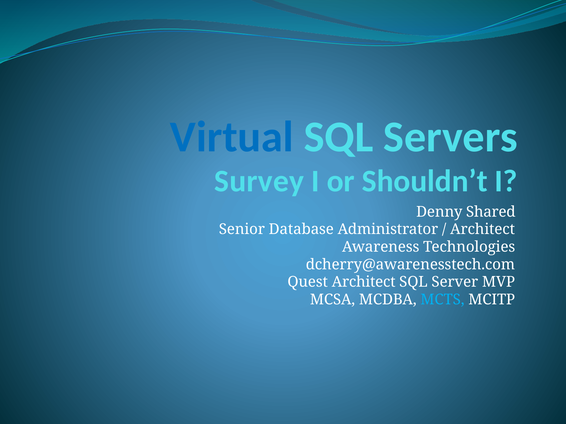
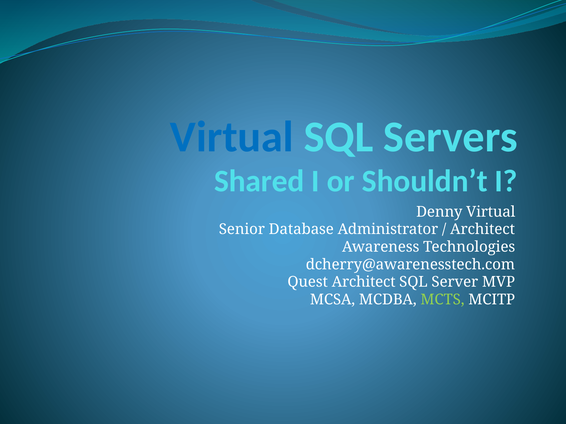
Survey: Survey -> Shared
Denny Shared: Shared -> Virtual
MCTS colour: light blue -> light green
